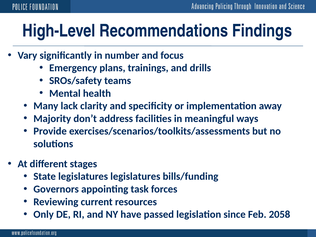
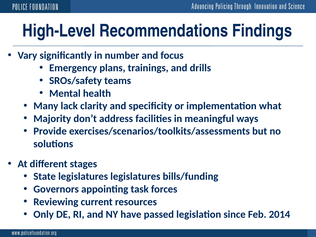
away: away -> what
2058: 2058 -> 2014
